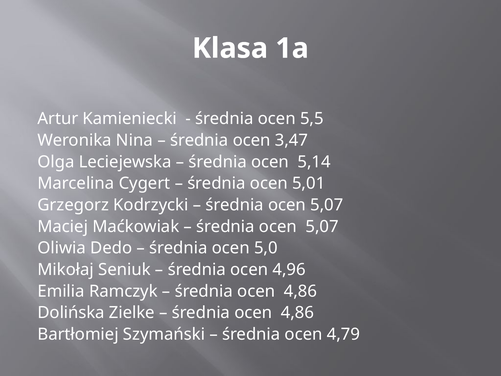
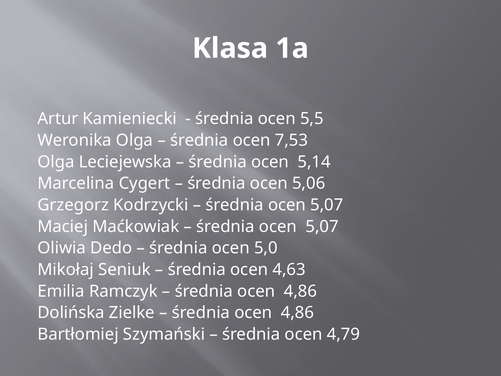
Weronika Nina: Nina -> Olga
3,47: 3,47 -> 7,53
5,01: 5,01 -> 5,06
4,96: 4,96 -> 4,63
